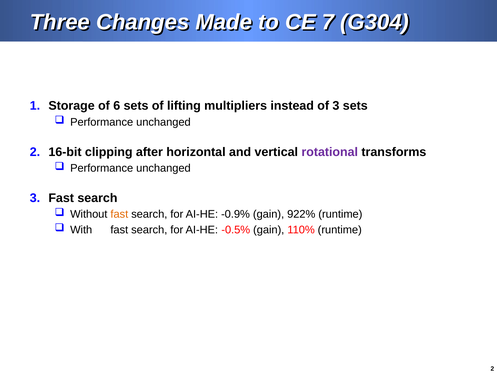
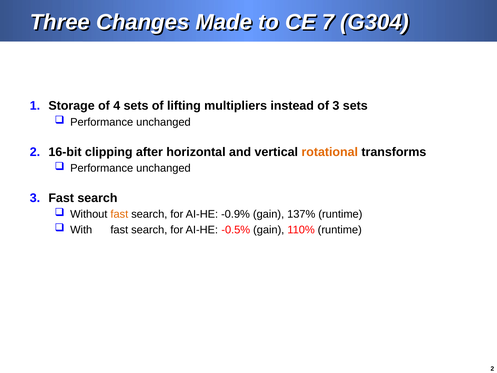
6: 6 -> 4
rotational colour: purple -> orange
922%: 922% -> 137%
